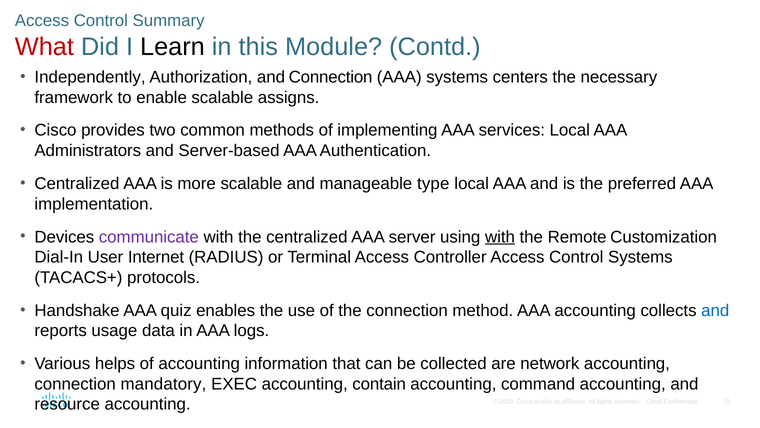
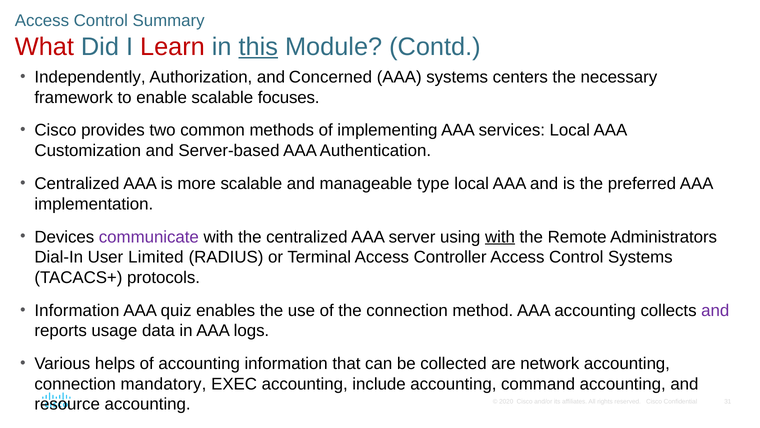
Learn colour: black -> red
this underline: none -> present
and Connection: Connection -> Concerned
assigns: assigns -> focuses
Administrators: Administrators -> Customization
Customization: Customization -> Administrators
Internet: Internet -> Limited
Handshake at (77, 310): Handshake -> Information
and at (715, 310) colour: blue -> purple
contain: contain -> include
